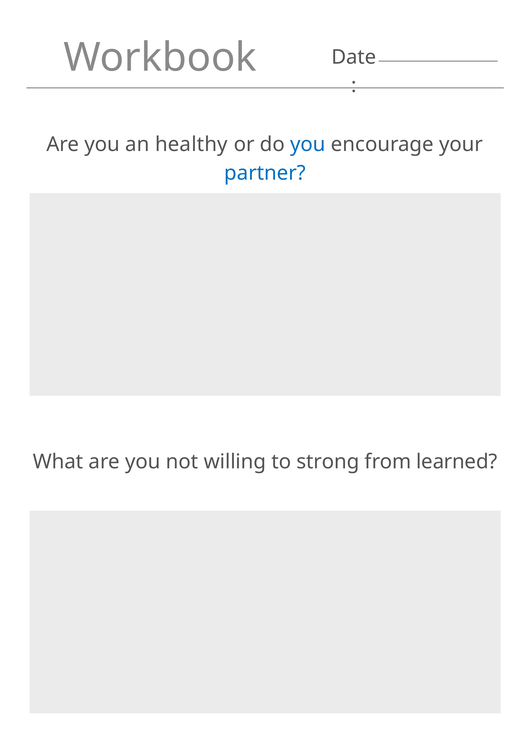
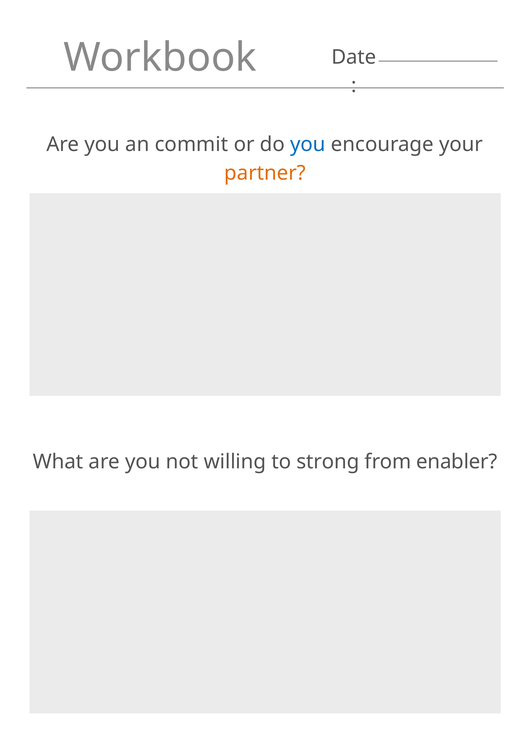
healthy: healthy -> commit
partner colour: blue -> orange
learned: learned -> enabler
